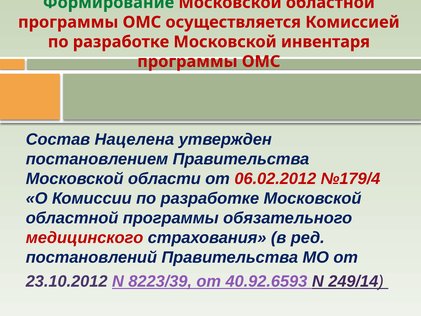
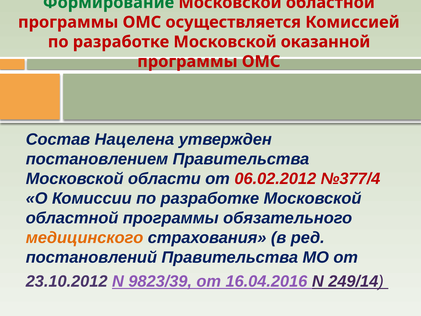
инвентаря: инвентаря -> оказанной
№179/4: №179/4 -> №377/4
медицинского colour: red -> orange
8223/39: 8223/39 -> 9823/39
40.92.6593: 40.92.6593 -> 16.04.2016
